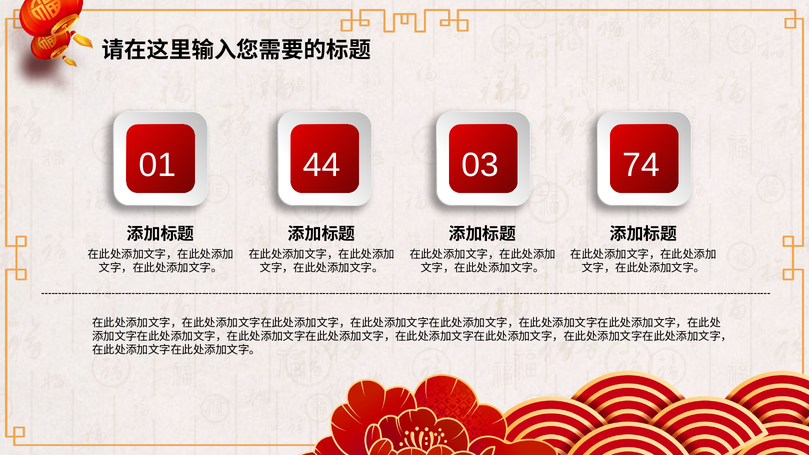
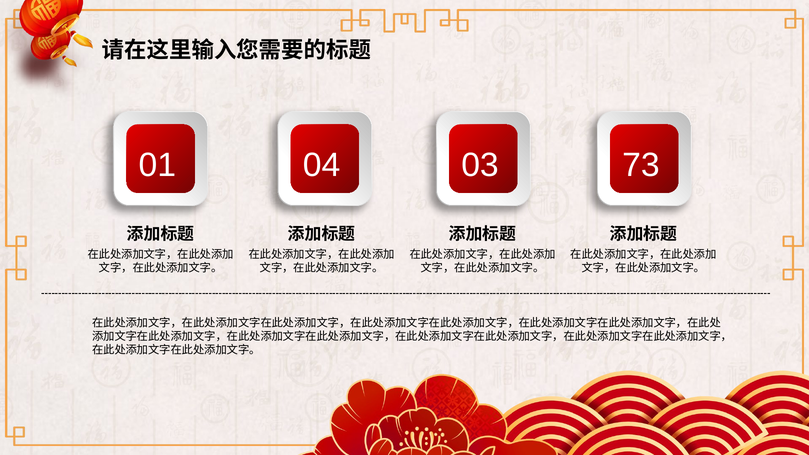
44: 44 -> 04
74: 74 -> 73
